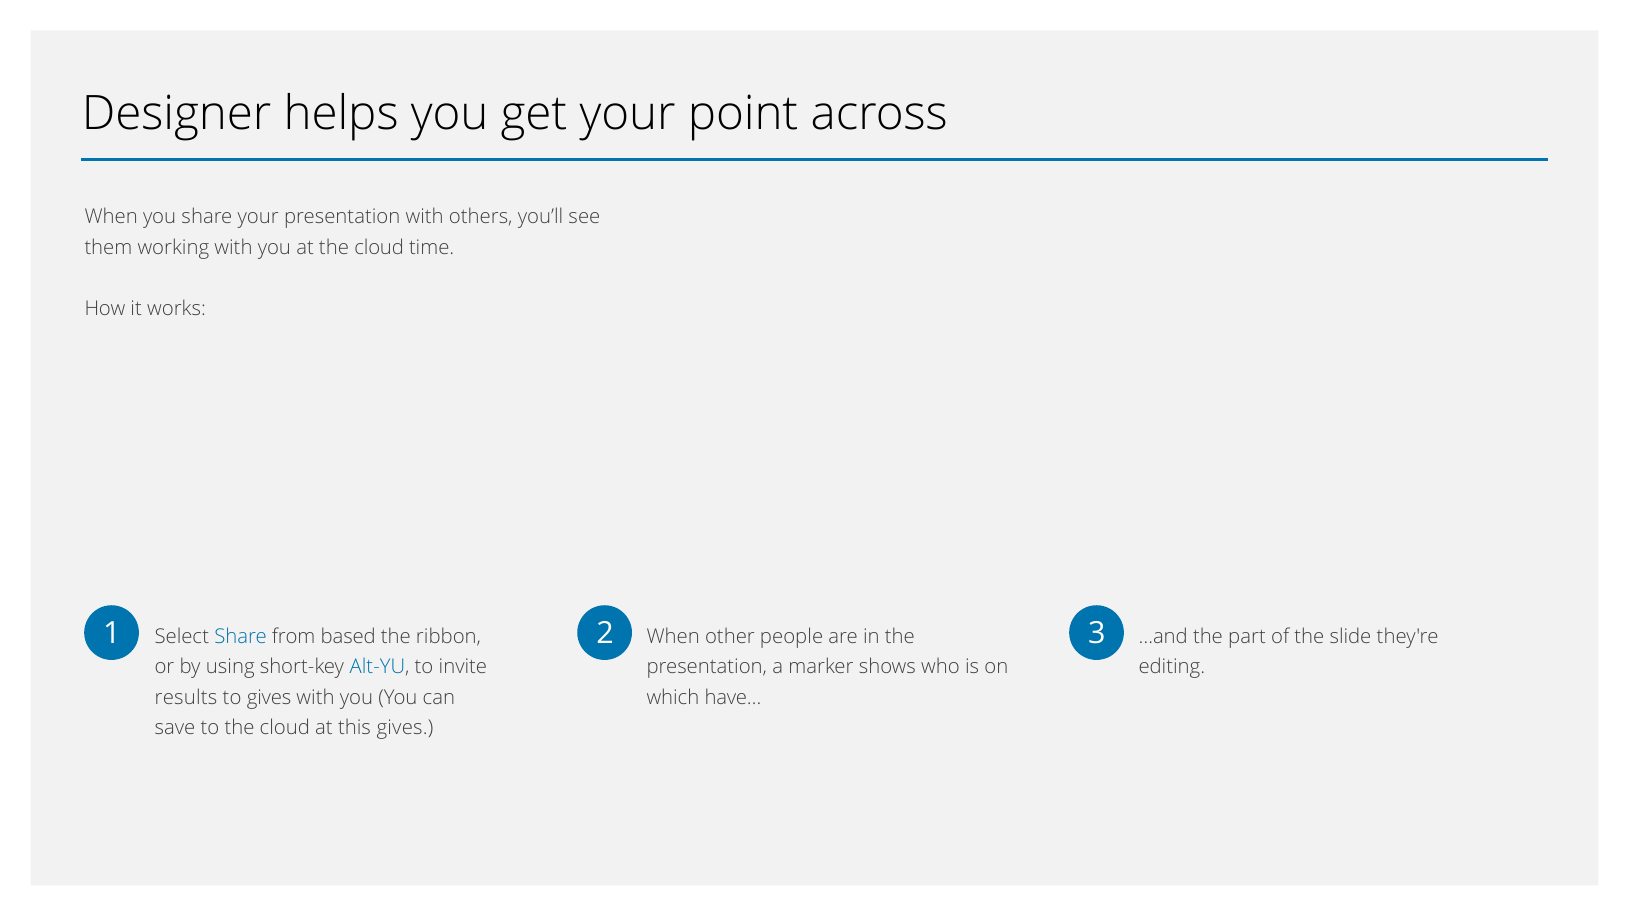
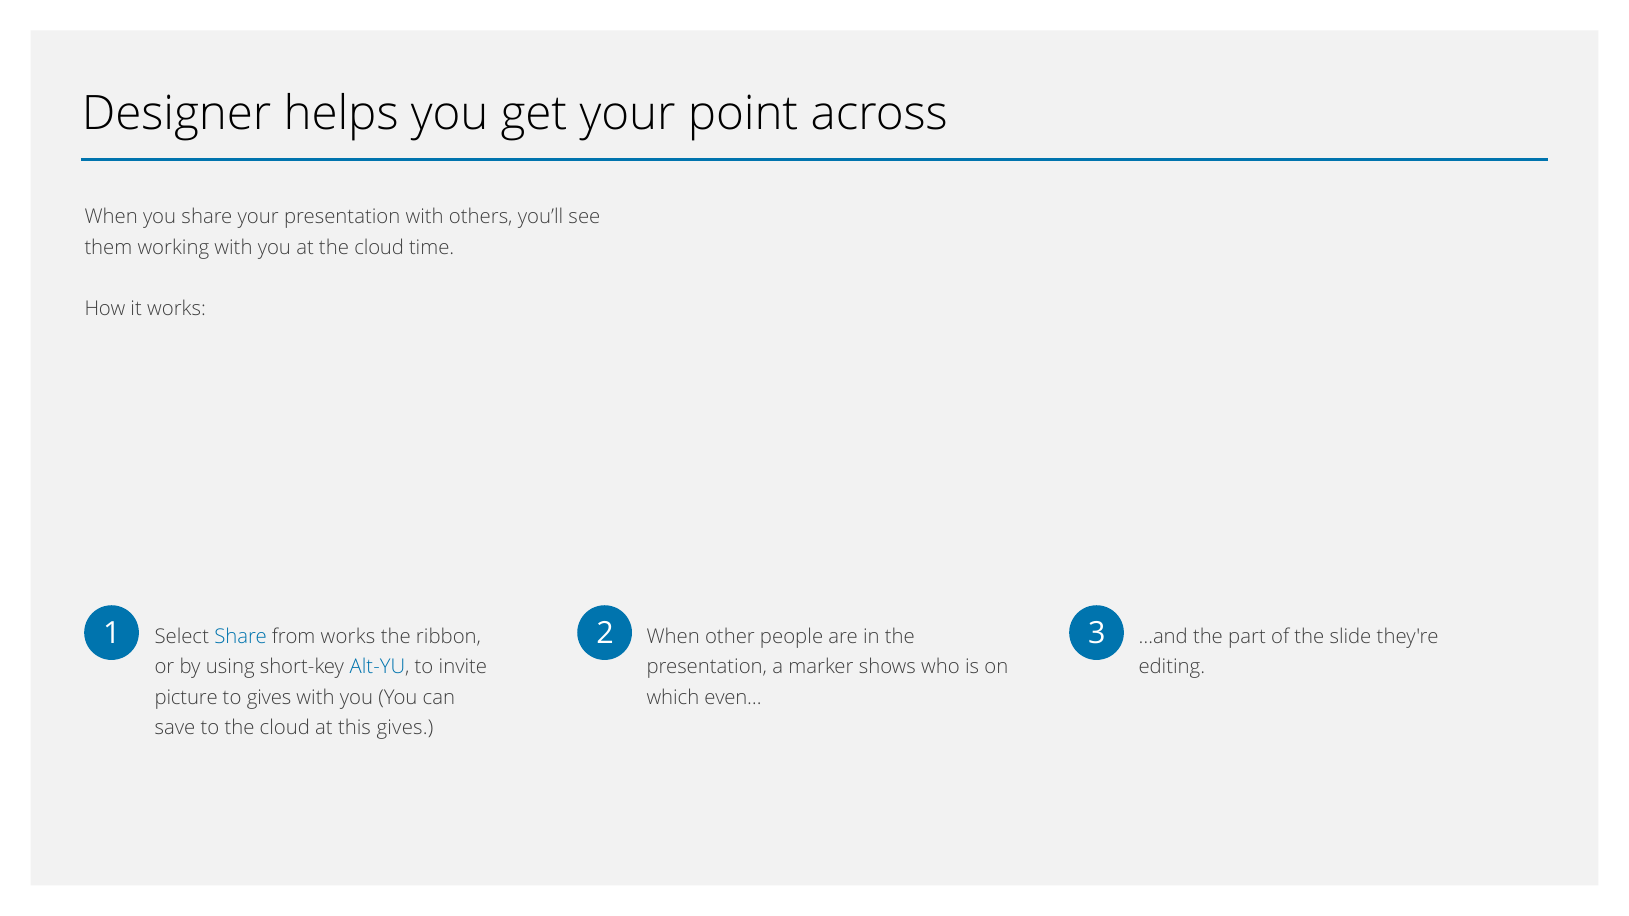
from based: based -> works
results: results -> picture
have…: have… -> even…
